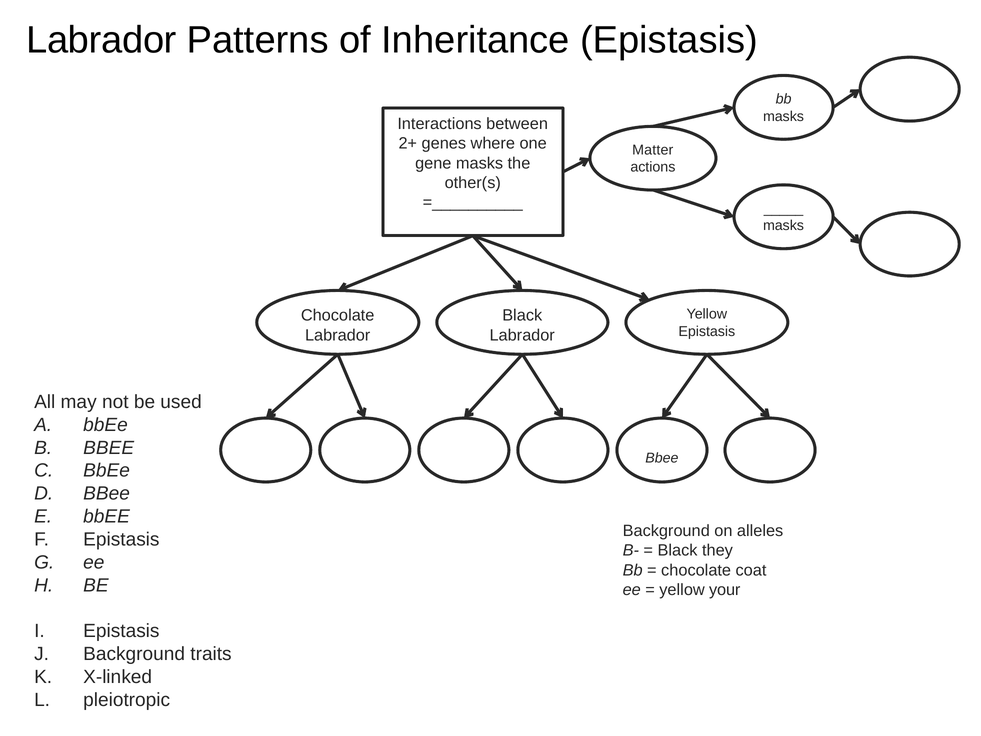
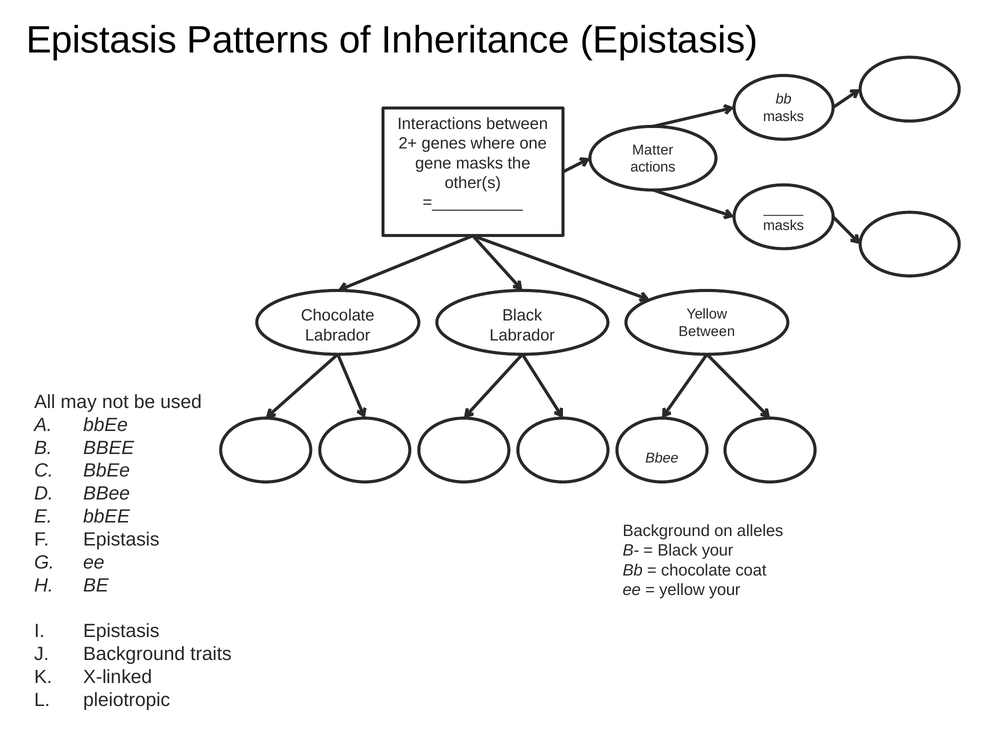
Labrador at (101, 40): Labrador -> Epistasis
Epistasis at (707, 331): Epistasis -> Between
Black they: they -> your
